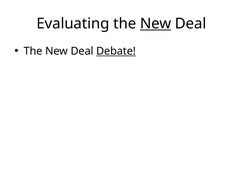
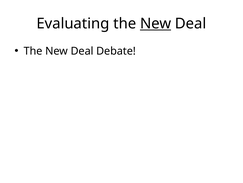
Debate underline: present -> none
